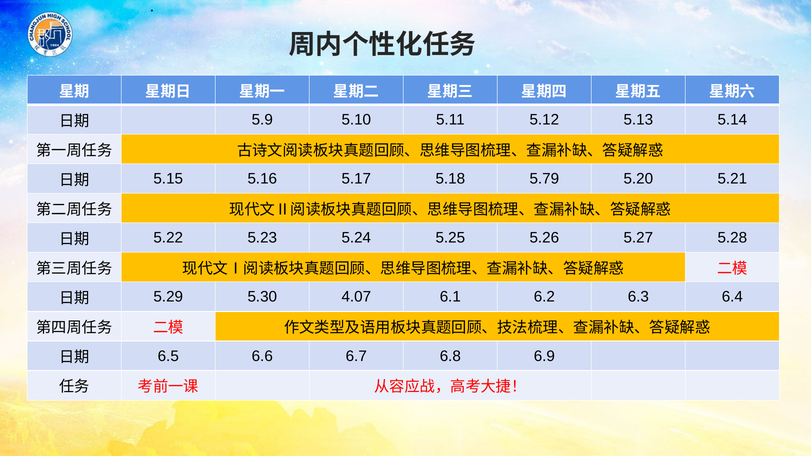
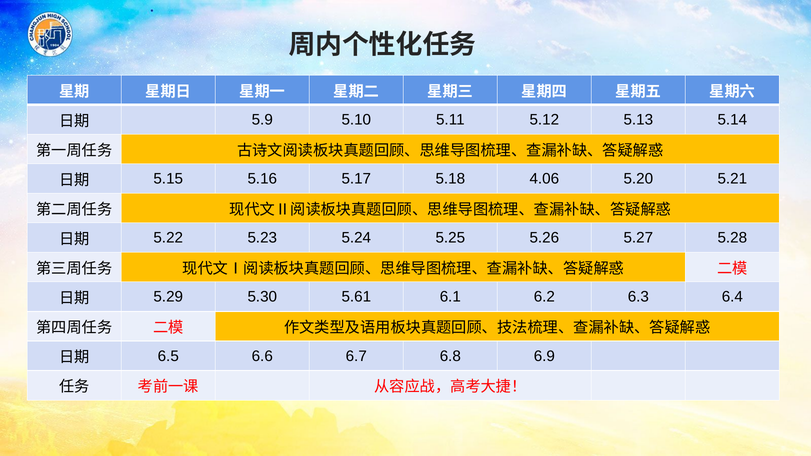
5.79: 5.79 -> 4.06
4.07: 4.07 -> 5.61
